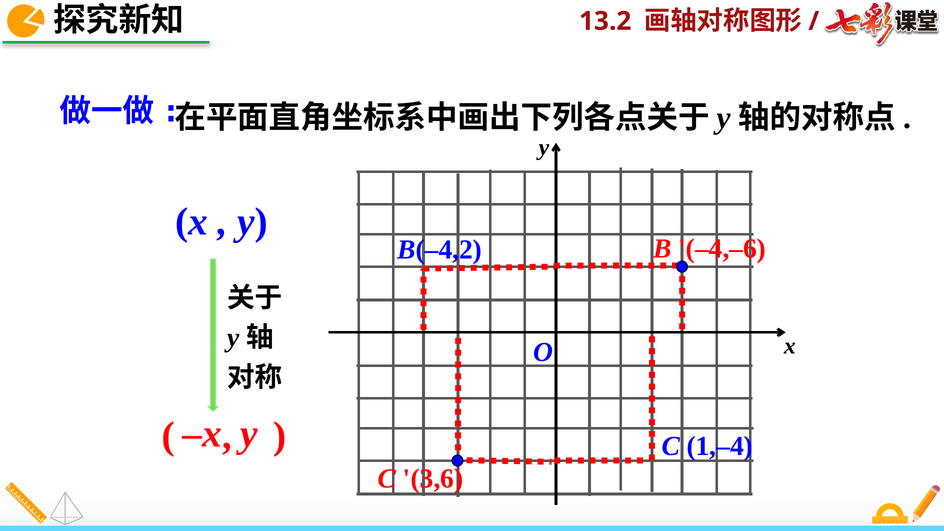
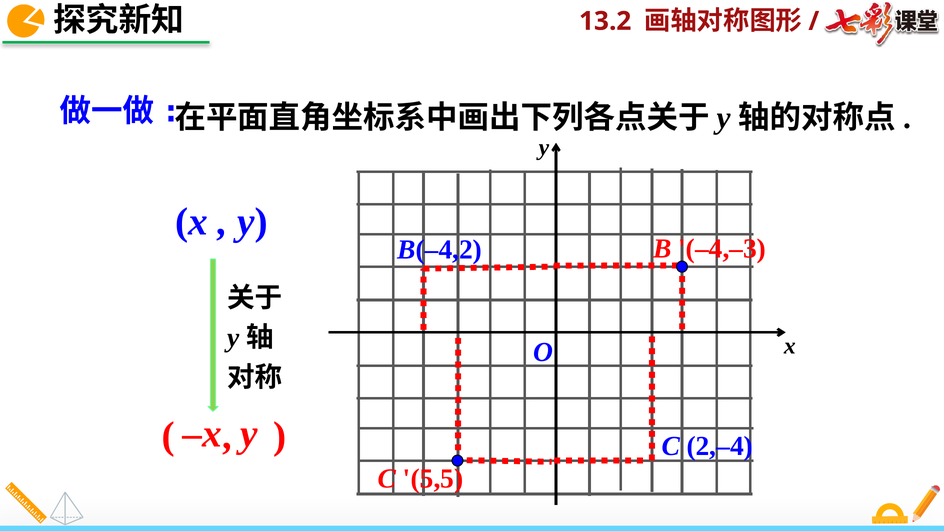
–4,–6: –4,–6 -> –4,–3
1,–4: 1,–4 -> 2,–4
3,6: 3,6 -> 5,5
